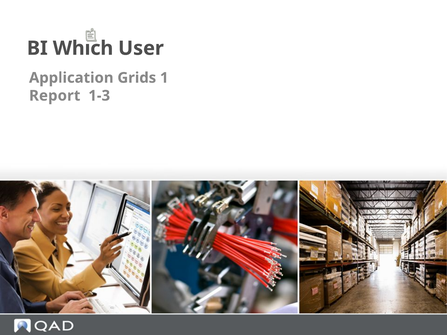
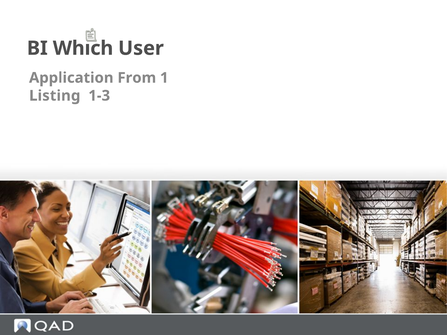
Grids: Grids -> From
Report: Report -> Listing
